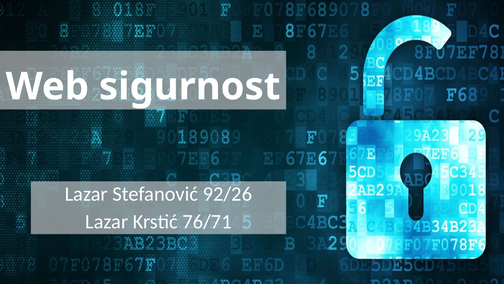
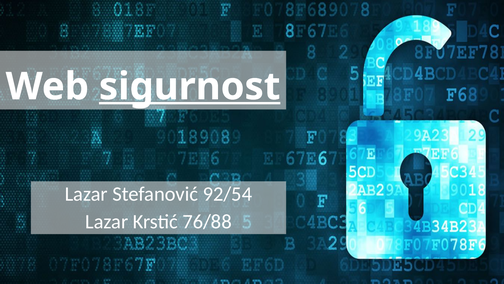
sigurnost underline: none -> present
92/26: 92/26 -> 92/54
76/71: 76/71 -> 76/88
